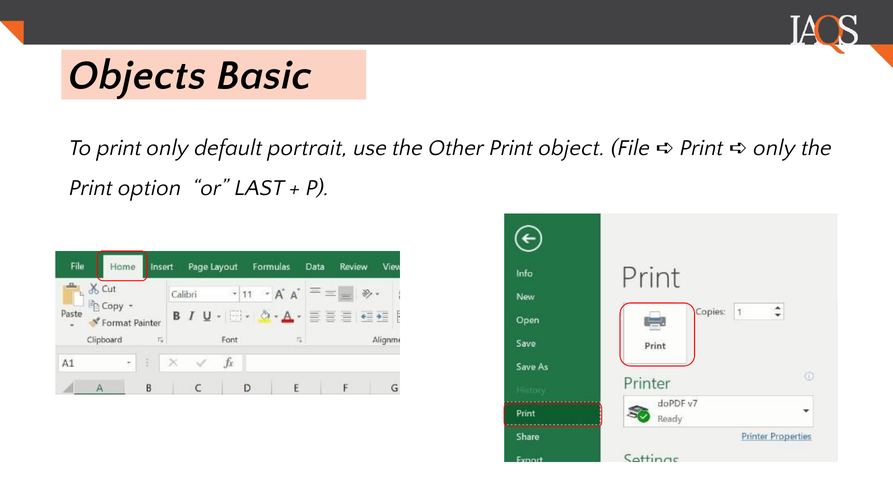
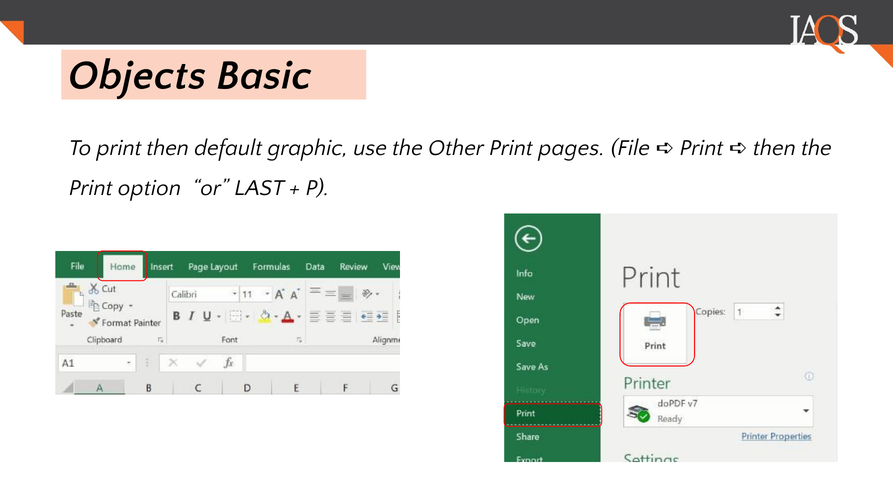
To print only: only -> then
portrait: portrait -> graphic
object: object -> pages
File Print only: only -> then
